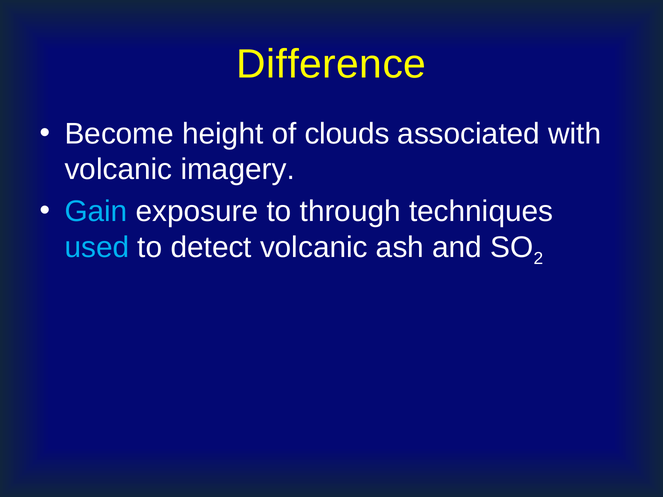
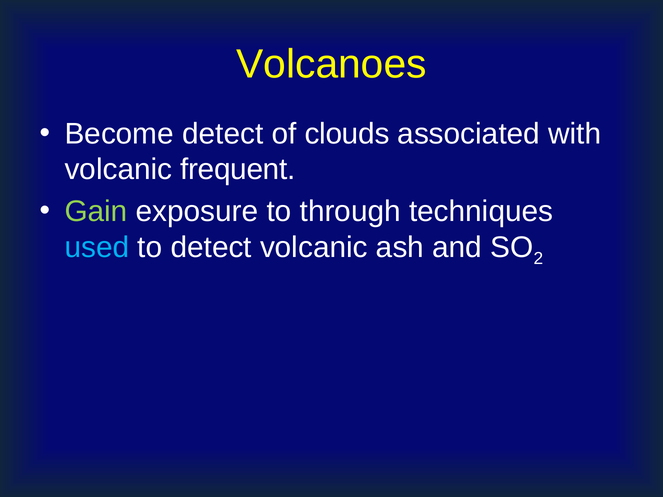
Difference: Difference -> Volcanoes
Become height: height -> detect
imagery: imagery -> frequent
Gain colour: light blue -> light green
